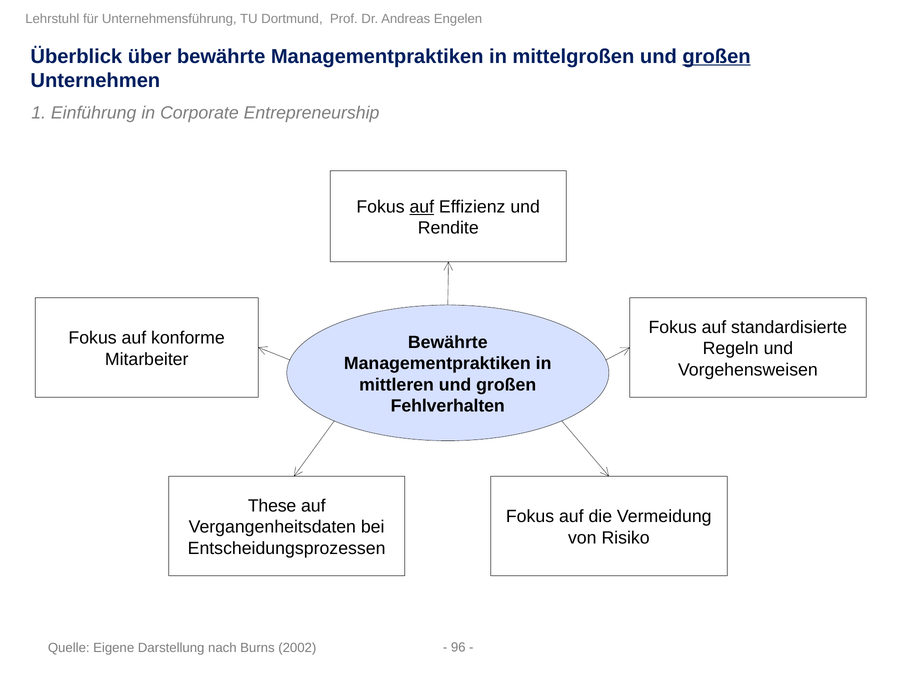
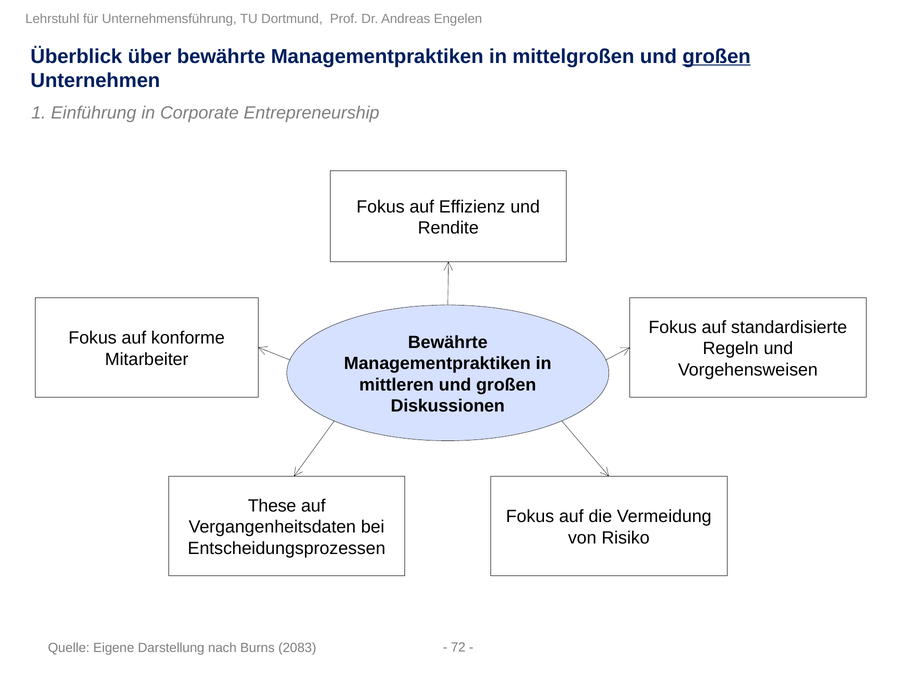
auf at (422, 207) underline: present -> none
Fehlverhalten: Fehlverhalten -> Diskussionen
2002: 2002 -> 2083
96: 96 -> 72
